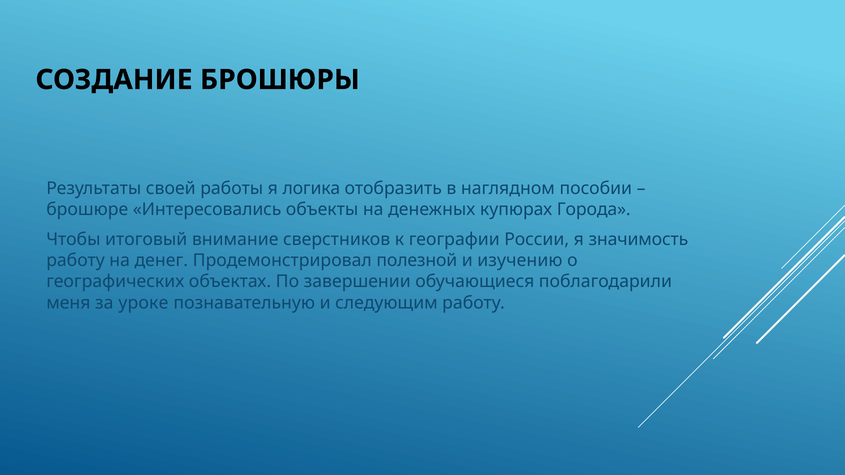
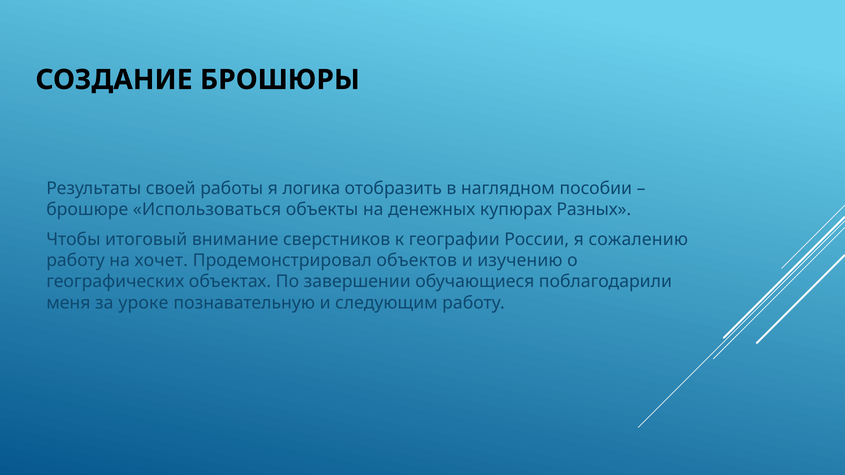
Интересовались: Интересовались -> Использоваться
Города: Города -> Разных
значимость: значимость -> сожалению
денег: денег -> хочет
полезной: полезной -> объектов
